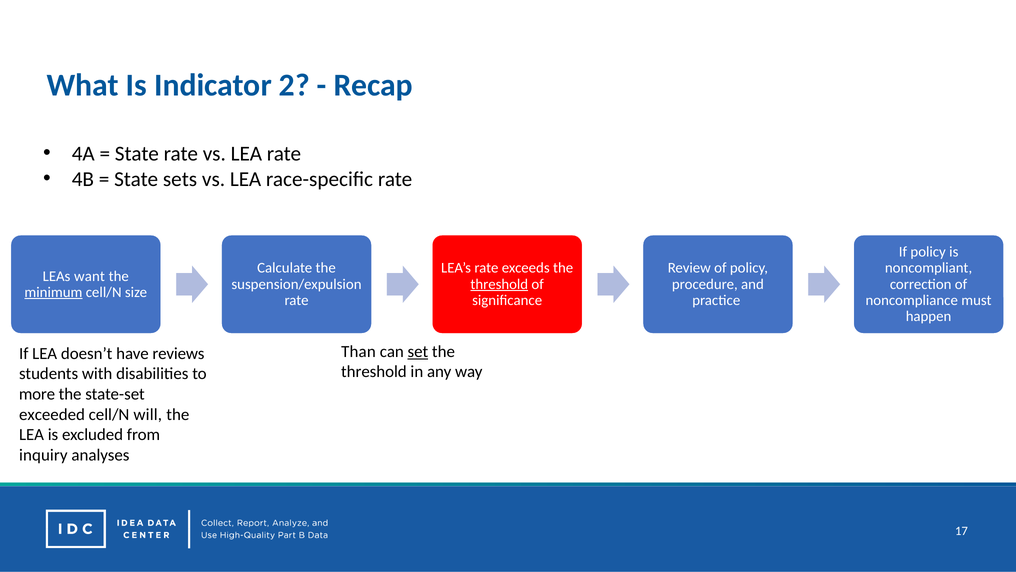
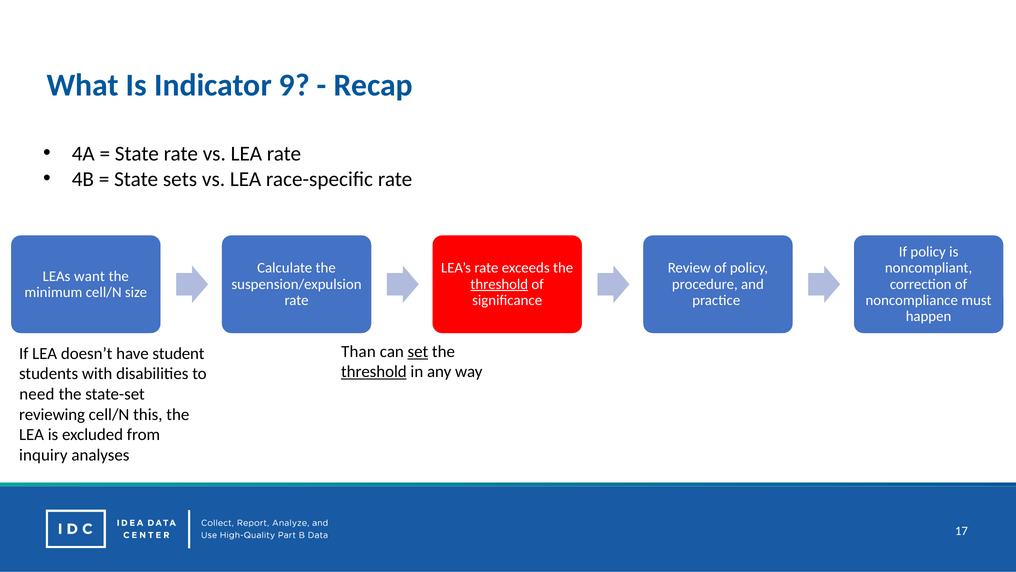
2: 2 -> 9
minimum underline: present -> none
reviews: reviews -> student
threshold at (374, 371) underline: none -> present
more: more -> need
exceeded: exceeded -> reviewing
will: will -> this
